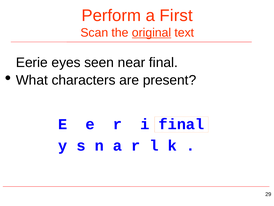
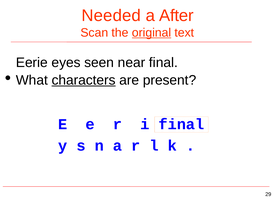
Perform: Perform -> Needed
First: First -> After
characters underline: none -> present
